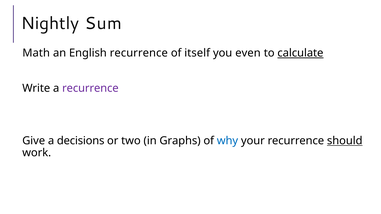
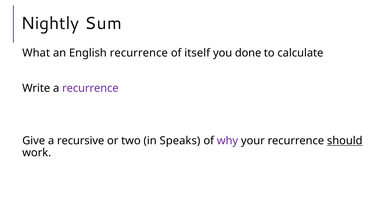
Math: Math -> What
even: even -> done
calculate underline: present -> none
decisions: decisions -> recursive
Graphs: Graphs -> Speaks
why colour: blue -> purple
